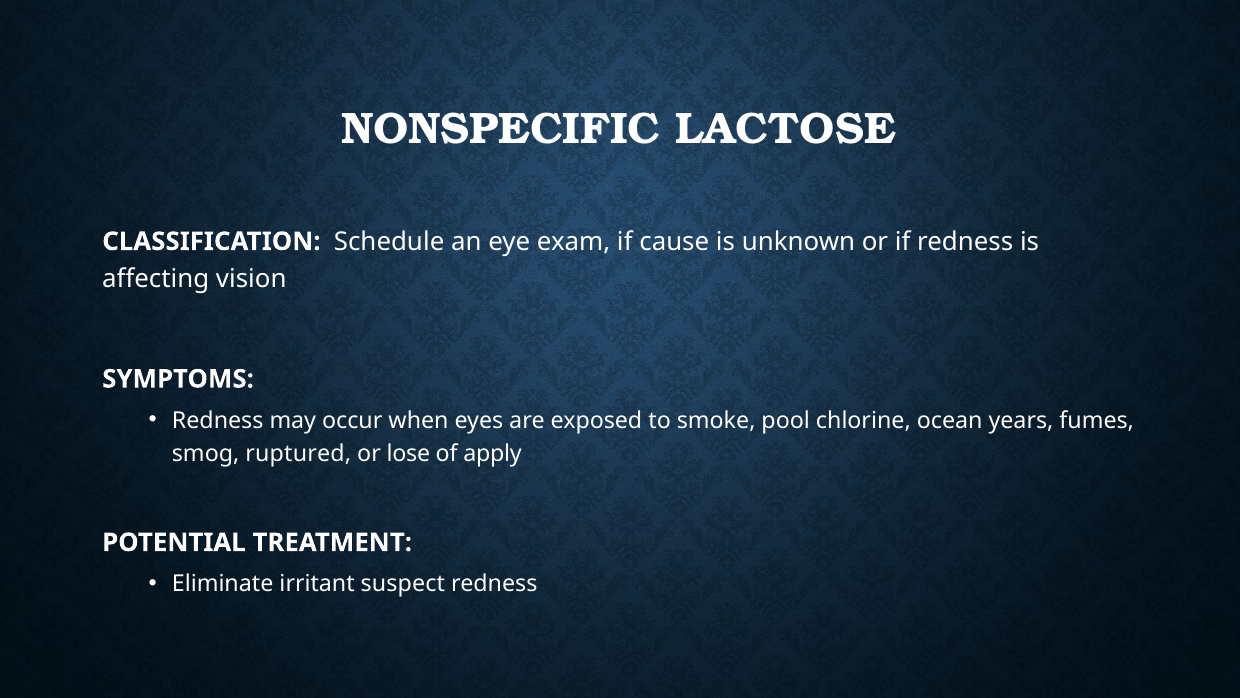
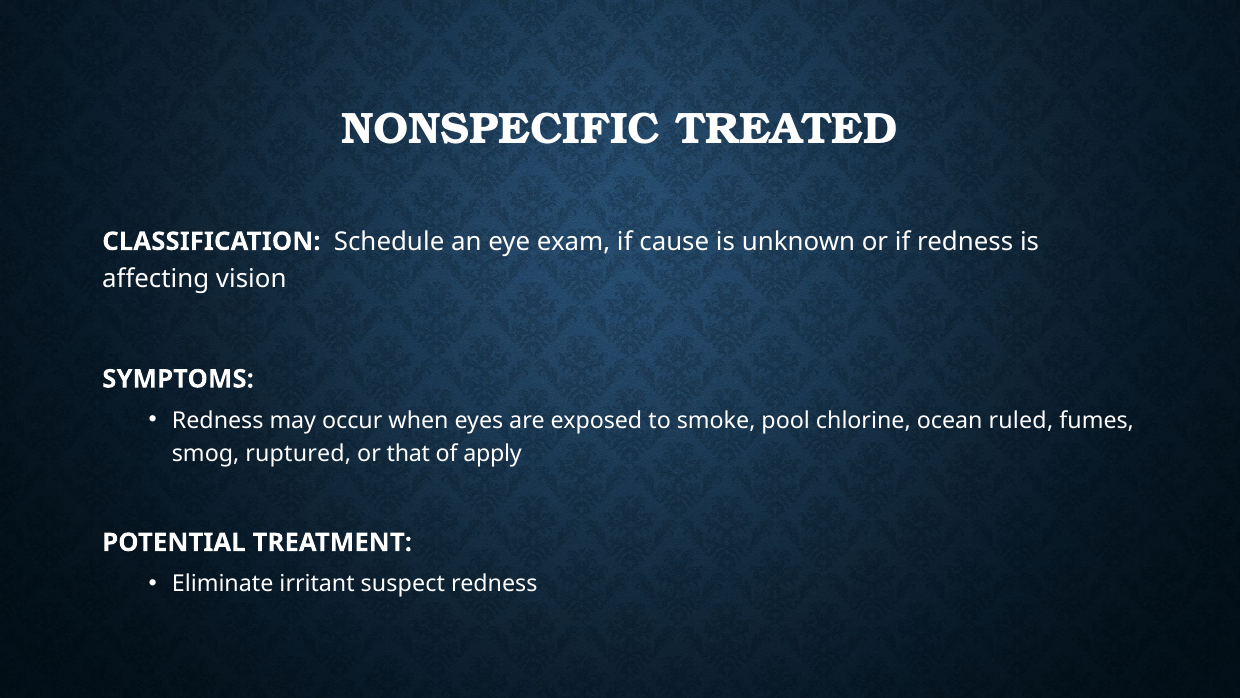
LACTOSE: LACTOSE -> TREATED
years: years -> ruled
lose: lose -> that
